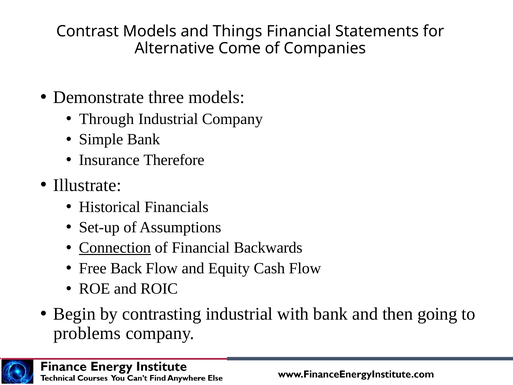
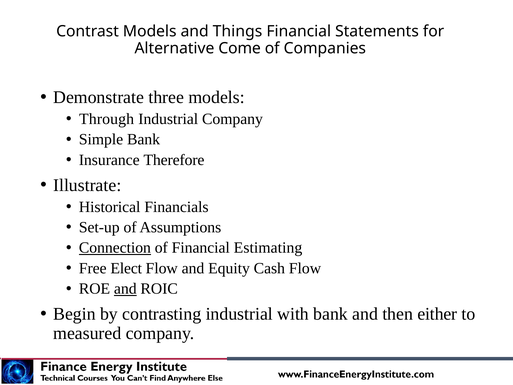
Backwards: Backwards -> Estimating
Back: Back -> Elect
and at (125, 289) underline: none -> present
going: going -> either
problems: problems -> measured
